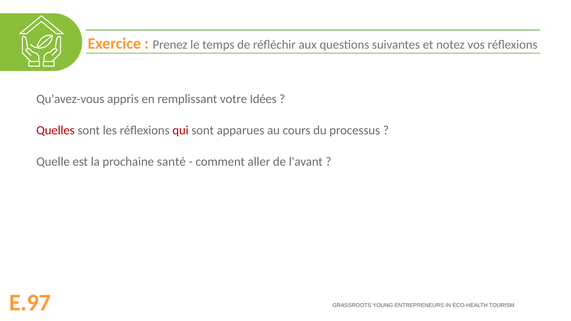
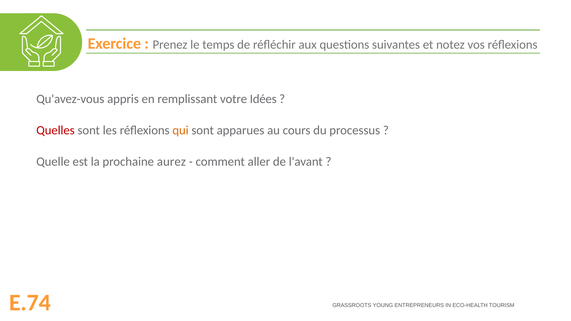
qui colour: red -> orange
prochaine santé: santé -> aurez
E.97: E.97 -> E.74
